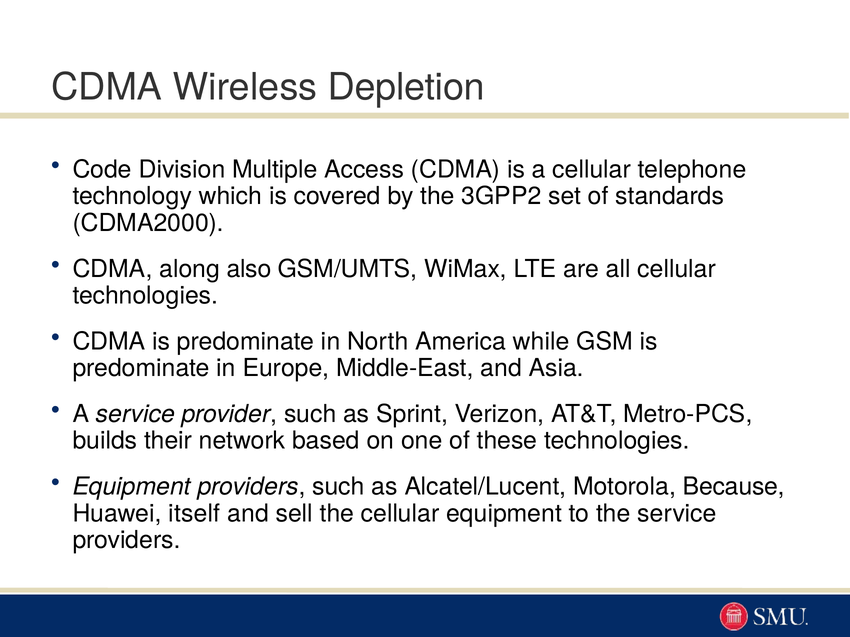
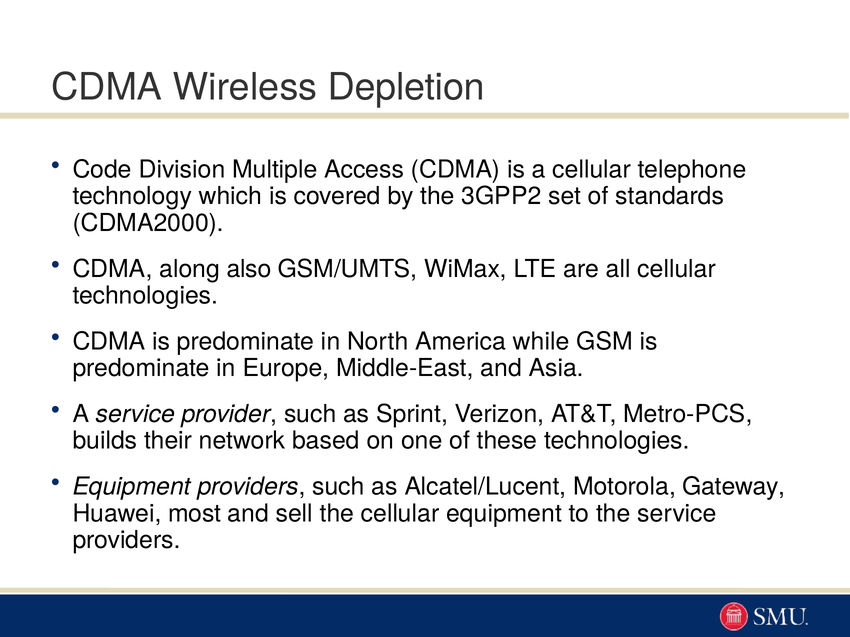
Because: Because -> Gateway
itself: itself -> most
